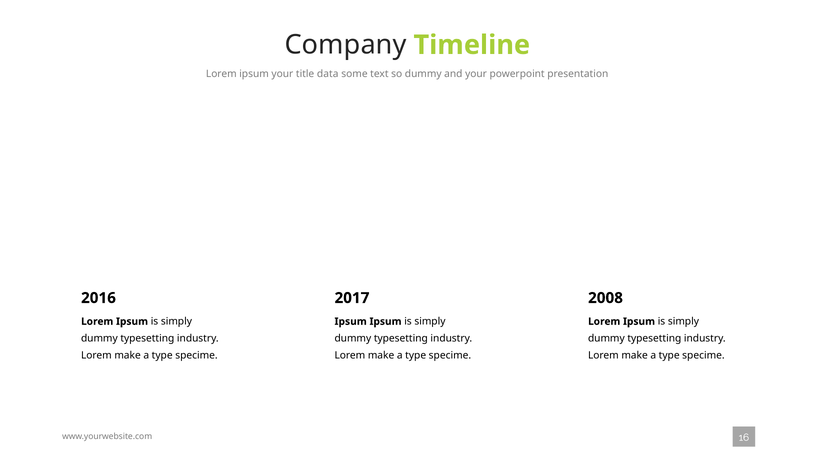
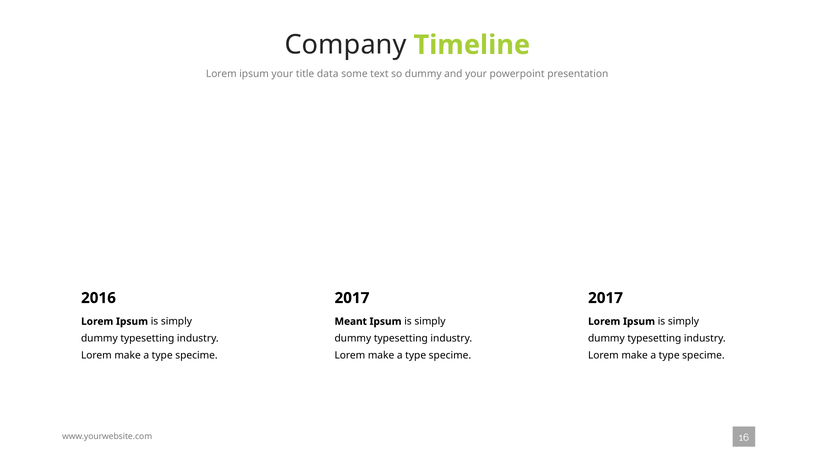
2008 at (605, 298): 2008 -> 2017
Ipsum at (351, 322): Ipsum -> Meant
